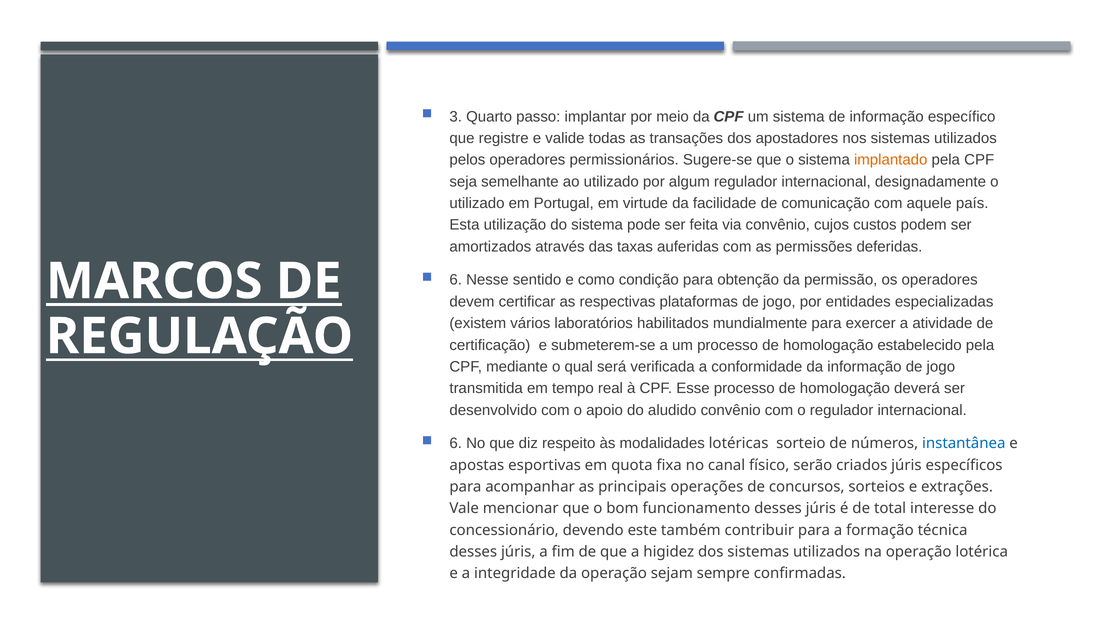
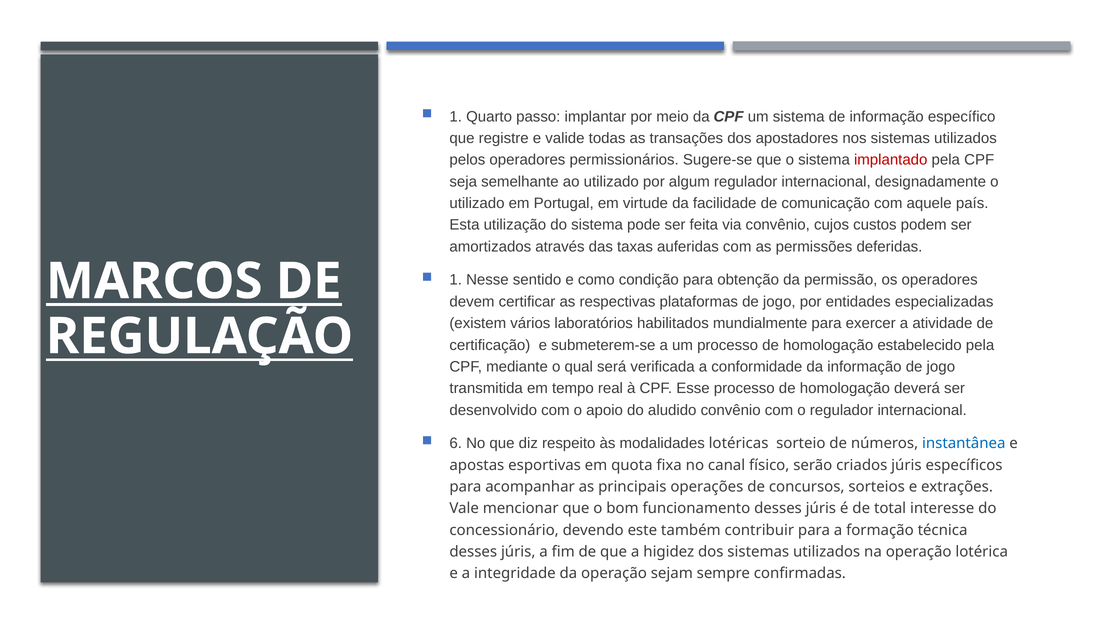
3 at (456, 117): 3 -> 1
implantado colour: orange -> red
6 at (456, 280): 6 -> 1
